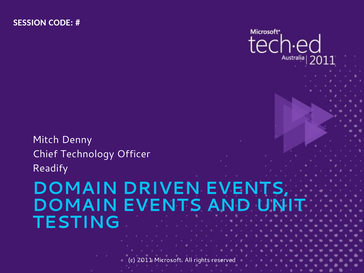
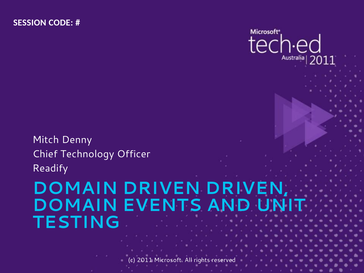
DRIVEN EVENTS: EVENTS -> DRIVEN
